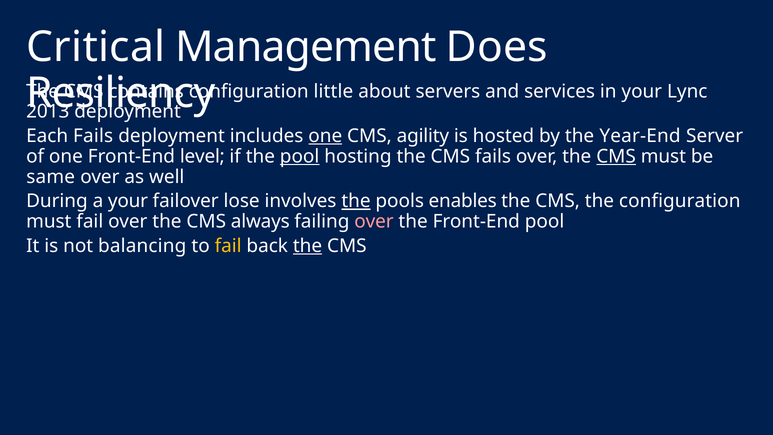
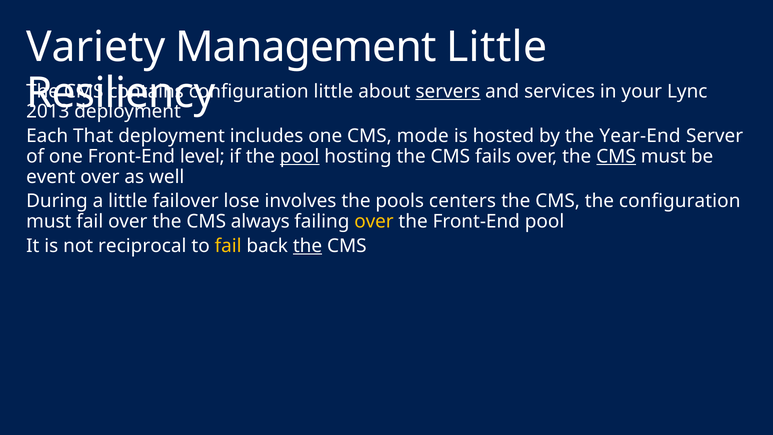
Critical: Critical -> Variety
Management Does: Does -> Little
servers underline: none -> present
Each Fails: Fails -> That
one at (325, 136) underline: present -> none
agility: agility -> mode
same: same -> event
a your: your -> little
the at (356, 201) underline: present -> none
enables: enables -> centers
over at (374, 221) colour: pink -> yellow
balancing: balancing -> reciprocal
